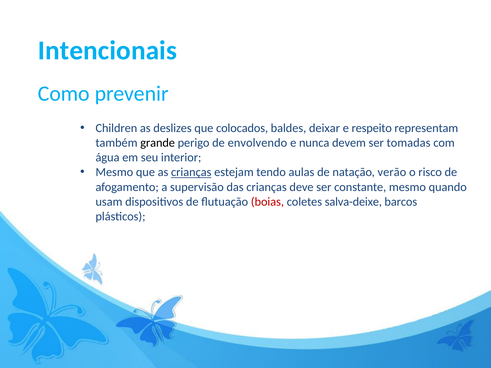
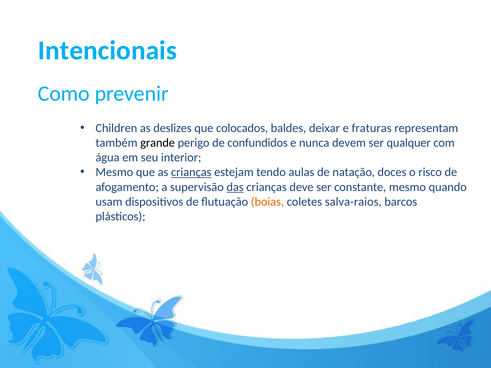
respeito: respeito -> fraturas
envolvendo: envolvendo -> confundidos
tomadas: tomadas -> qualquer
verão: verão -> doces
das underline: none -> present
boias colour: red -> orange
salva-deixe: salva-deixe -> salva-raios
